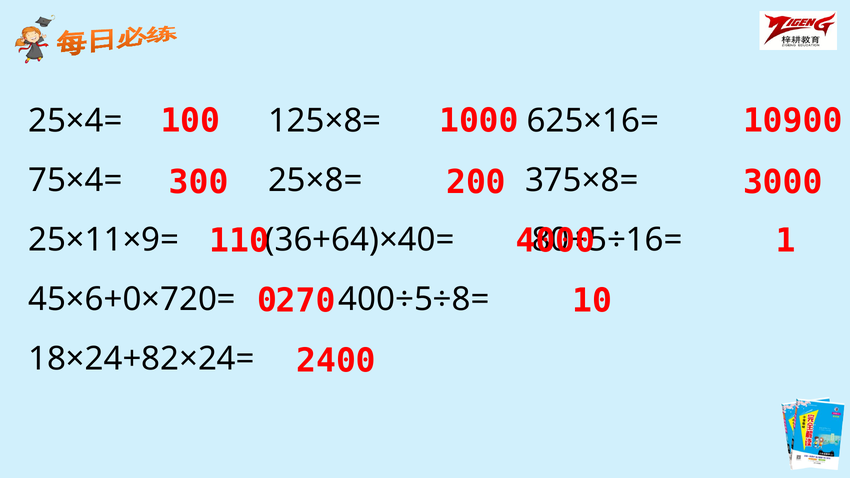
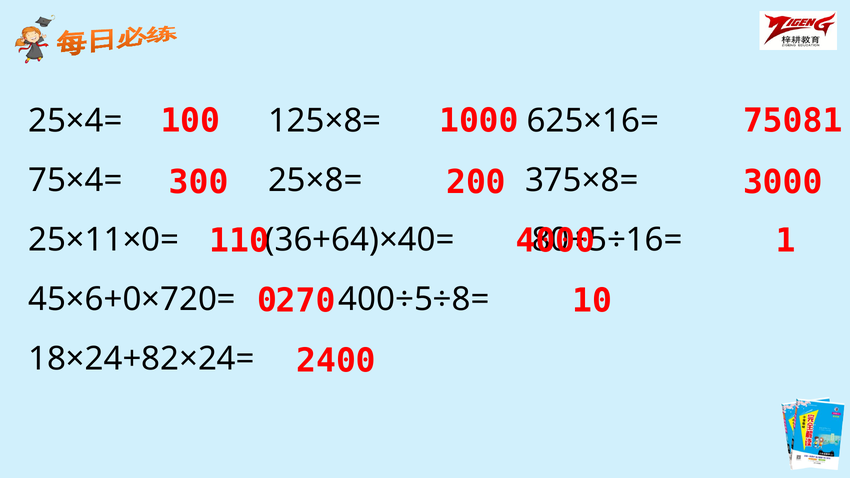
10900: 10900 -> 75081
25×11×9=: 25×11×9= -> 25×11×0=
